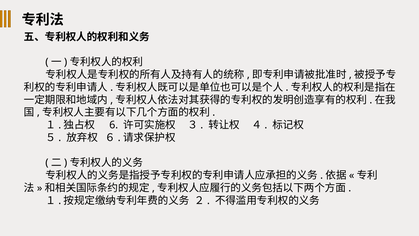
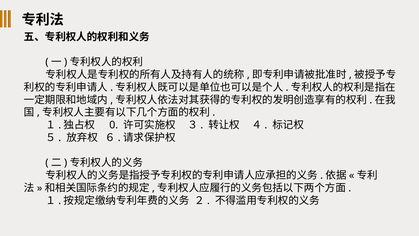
6: 6 -> 0
